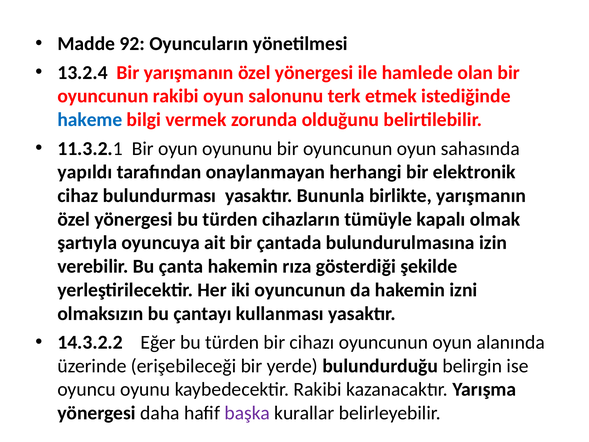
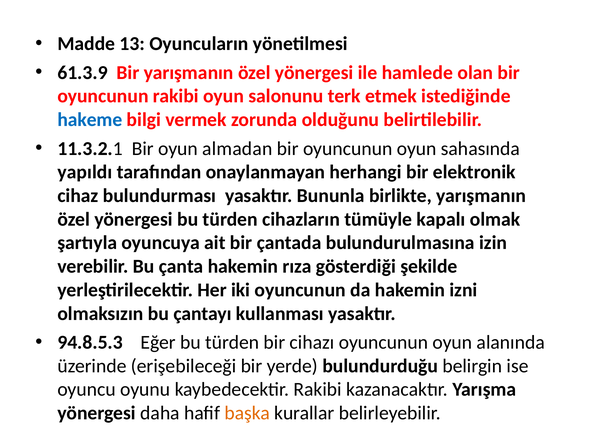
92: 92 -> 13
13.2.4: 13.2.4 -> 61.3.9
oyununu: oyununu -> almadan
14.3.2.2: 14.3.2.2 -> 94.8.5.3
başka colour: purple -> orange
